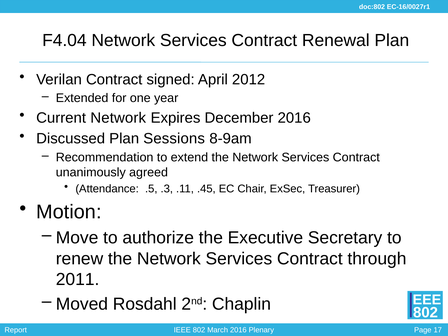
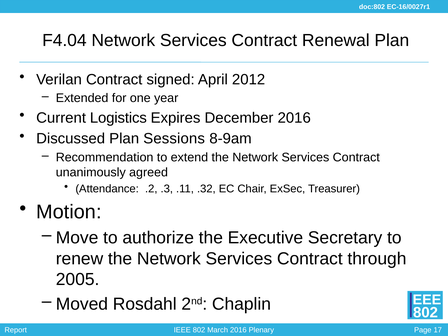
Current Network: Network -> Logistics
.5: .5 -> .2
.45: .45 -> .32
2011: 2011 -> 2005
